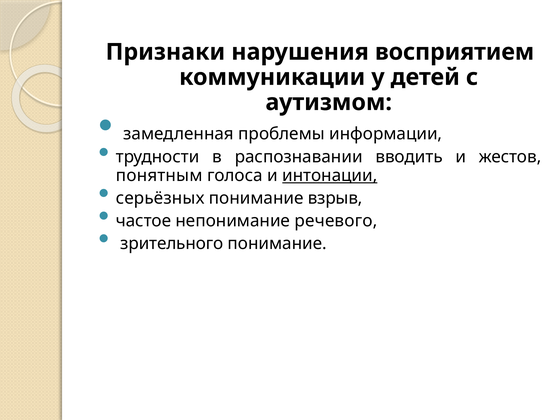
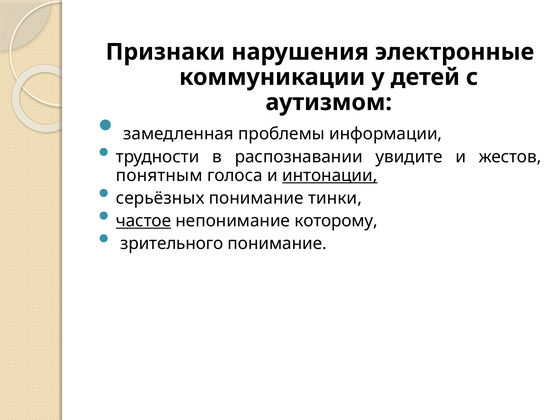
восприятием: восприятием -> электронные
вводить: вводить -> увидите
взрыв: взрыв -> тинки
частое underline: none -> present
речевого: речевого -> которому
